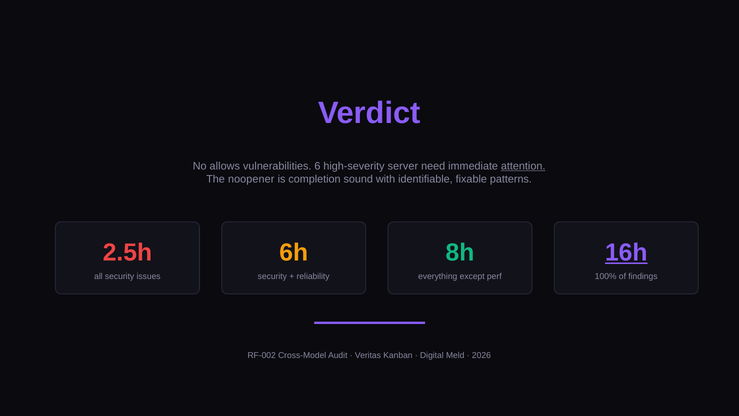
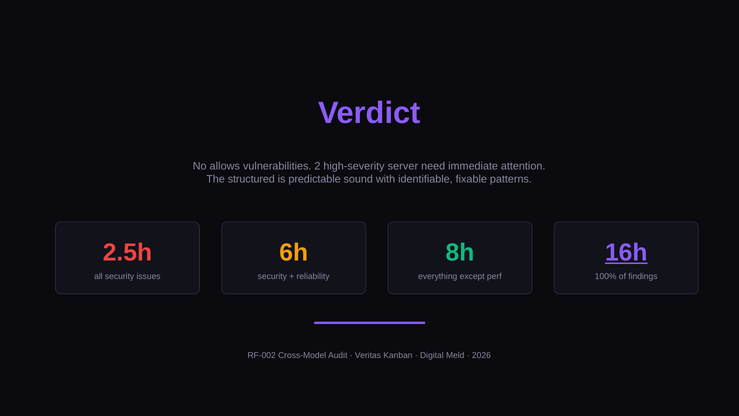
6: 6 -> 2
attention underline: present -> none
noopener: noopener -> structured
completion: completion -> predictable
